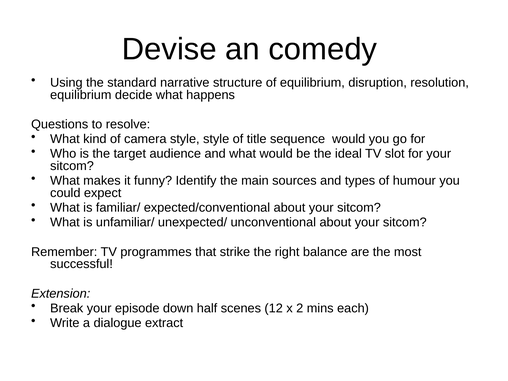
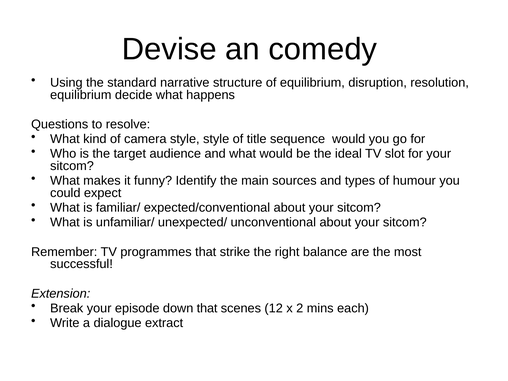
down half: half -> that
